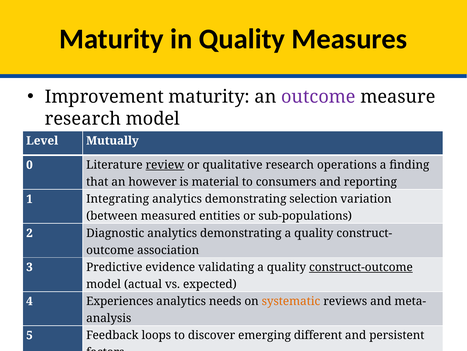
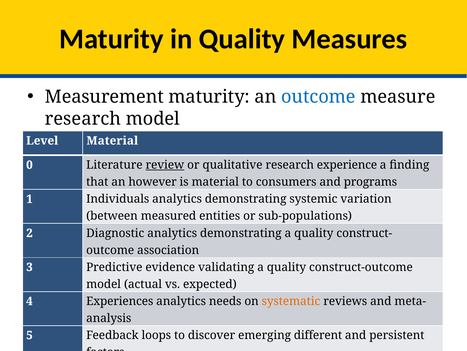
Improvement: Improvement -> Measurement
outcome at (318, 97) colour: purple -> blue
Level Mutually: Mutually -> Material
operations: operations -> experience
reporting: reporting -> programs
Integrating: Integrating -> Individuals
selection: selection -> systemic
construct-outcome underline: present -> none
